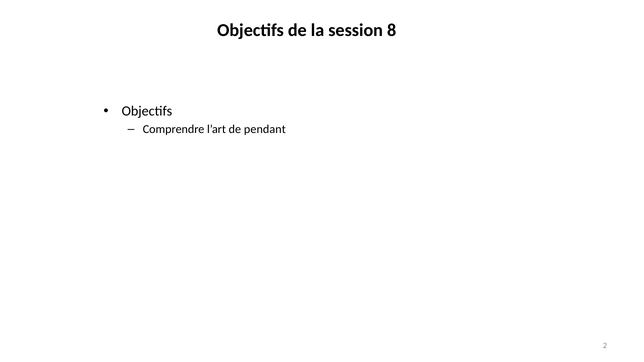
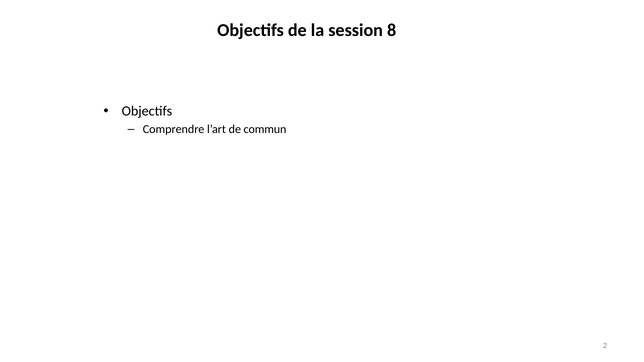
pendant: pendant -> commun
